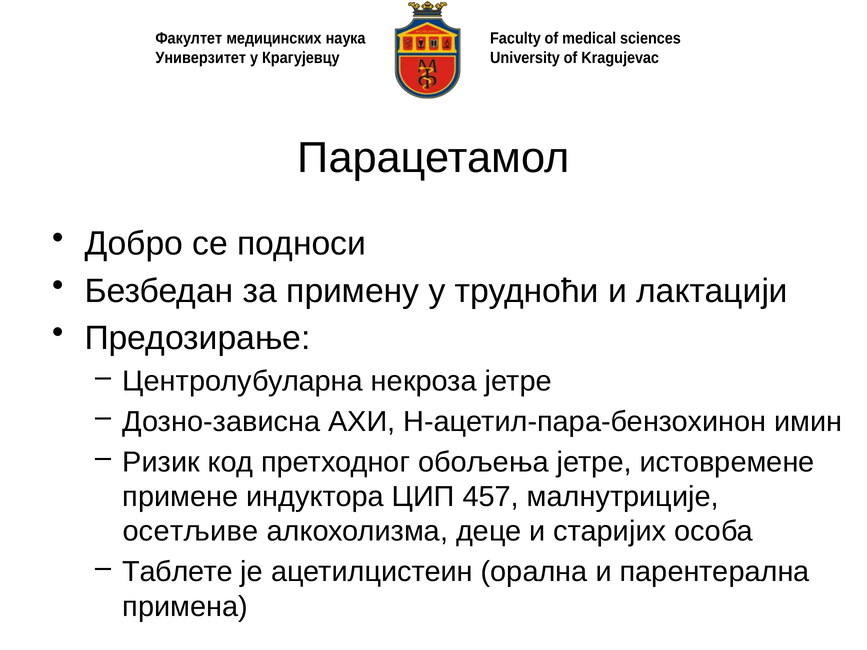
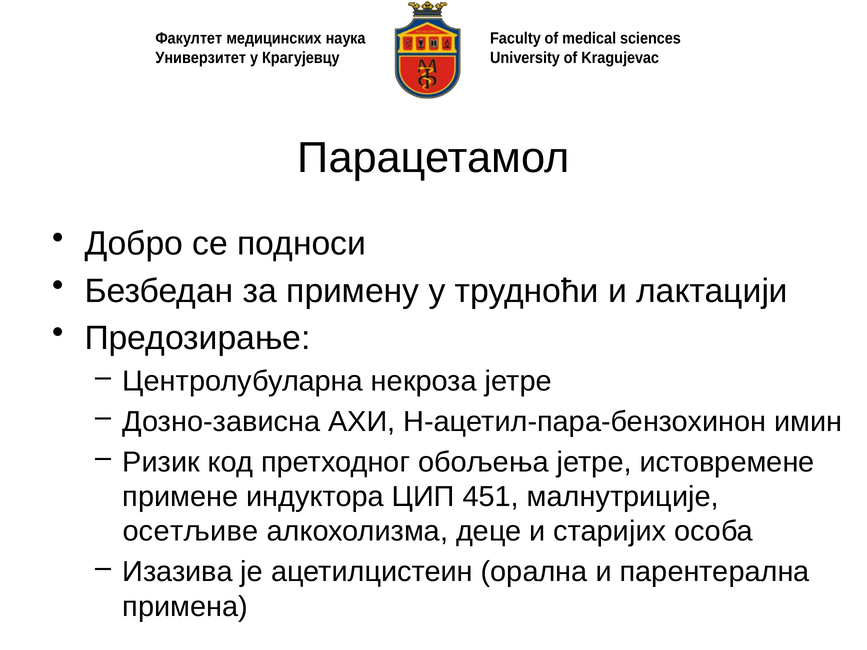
457: 457 -> 451
Таблете: Таблете -> Изазива
